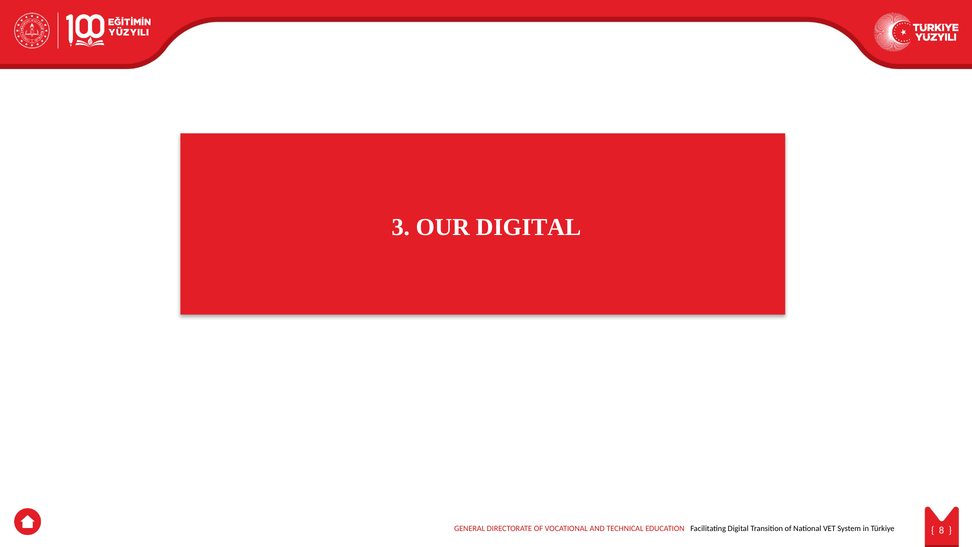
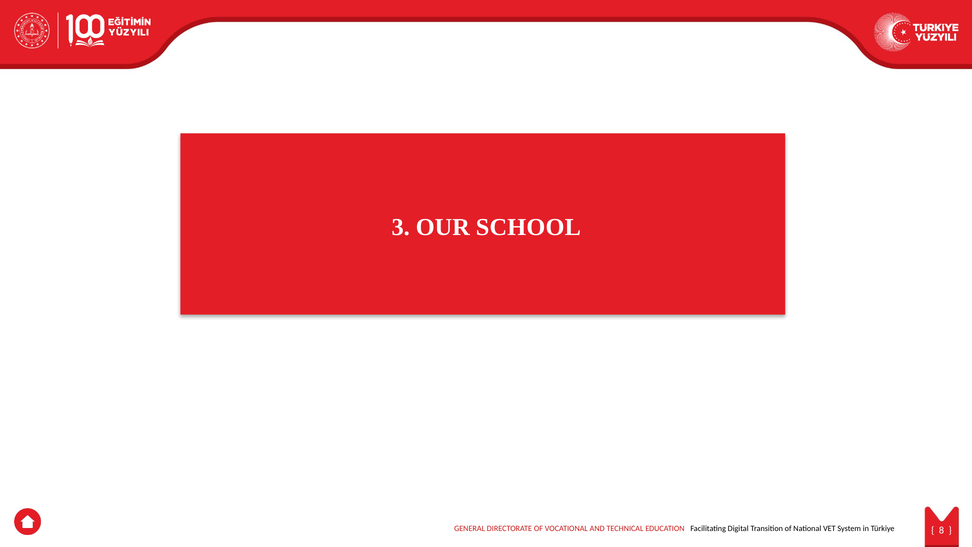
OUR DIGITAL: DIGITAL -> SCHOOL
